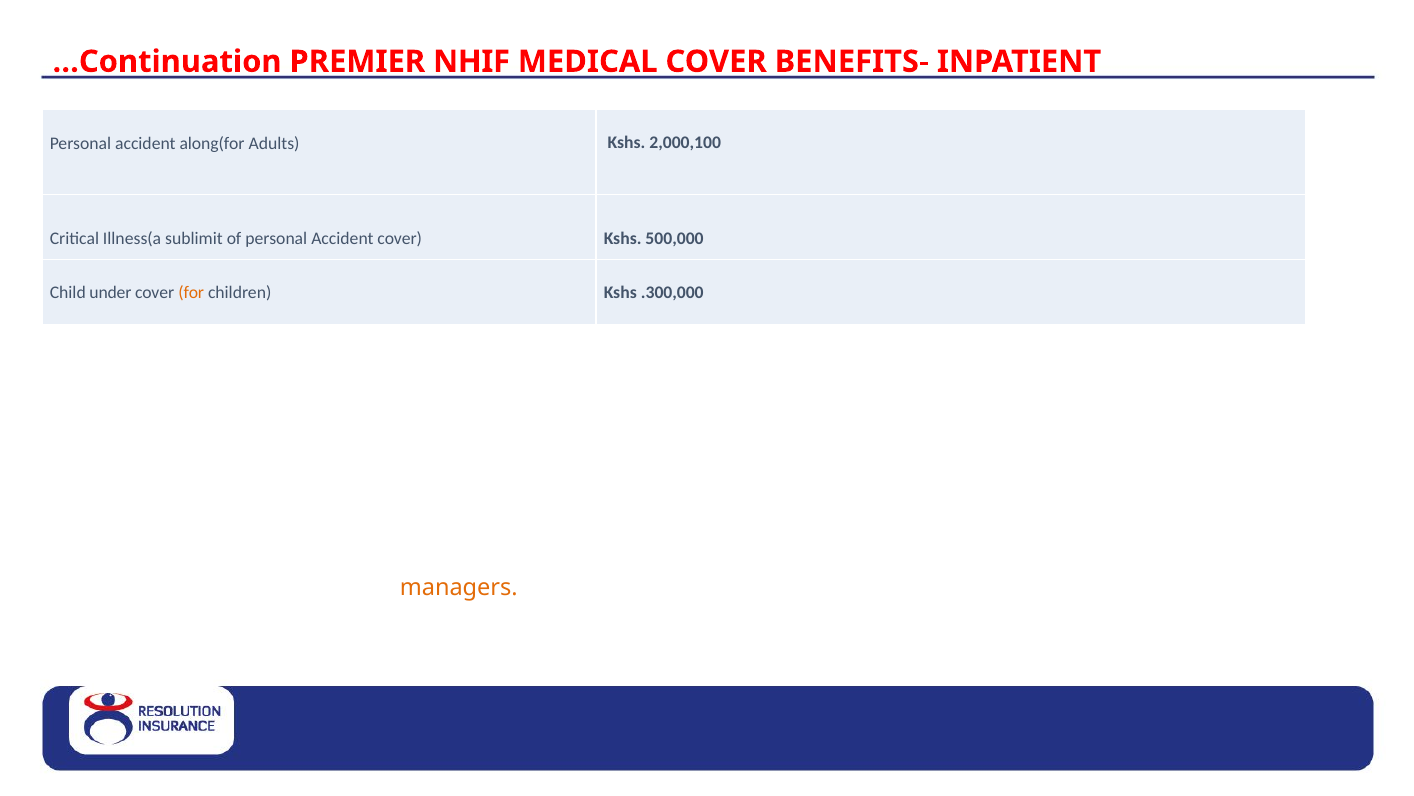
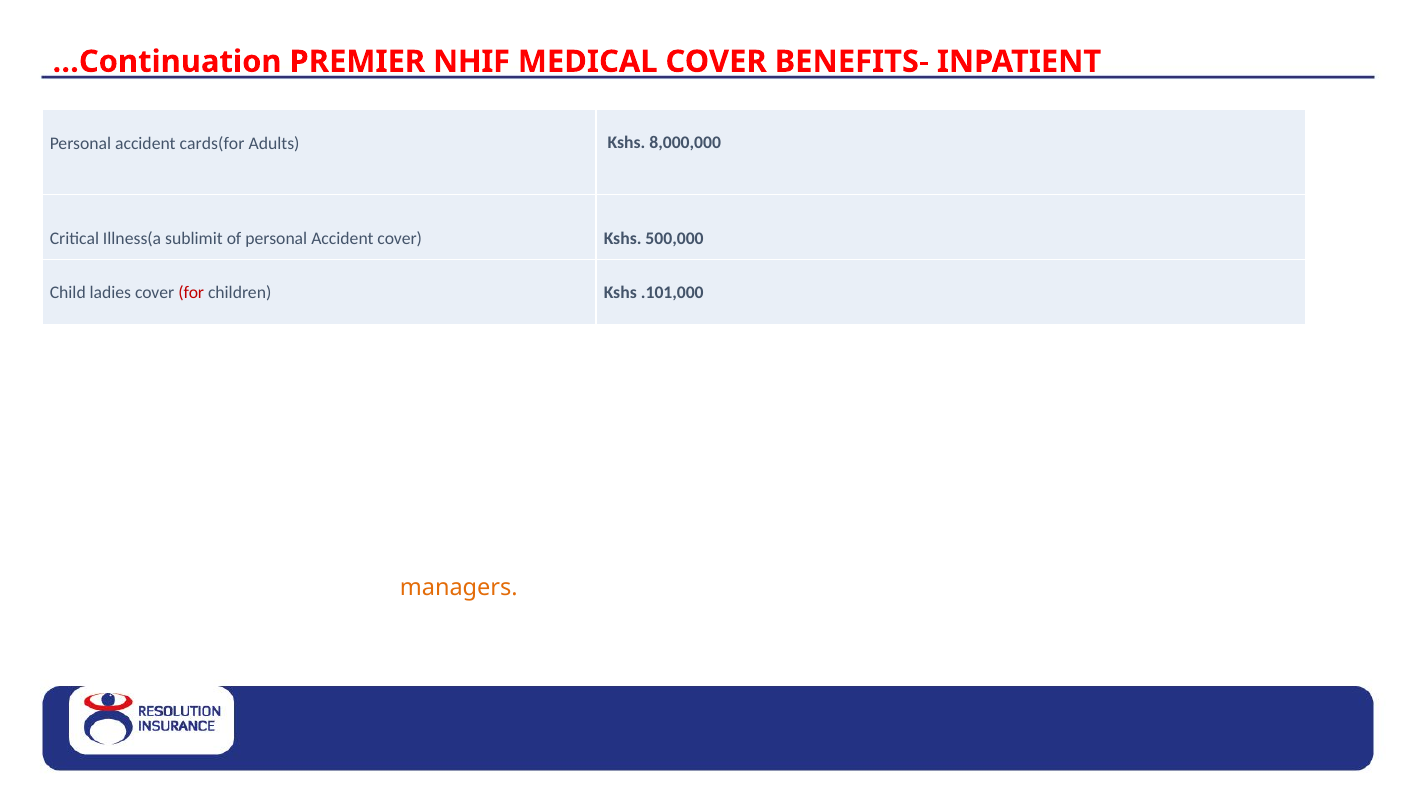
along(for: along(for -> cards(for
2,000,100: 2,000,100 -> 8,000,000
under: under -> ladies
for at (191, 292) colour: orange -> red
.300,000: .300,000 -> .101,000
